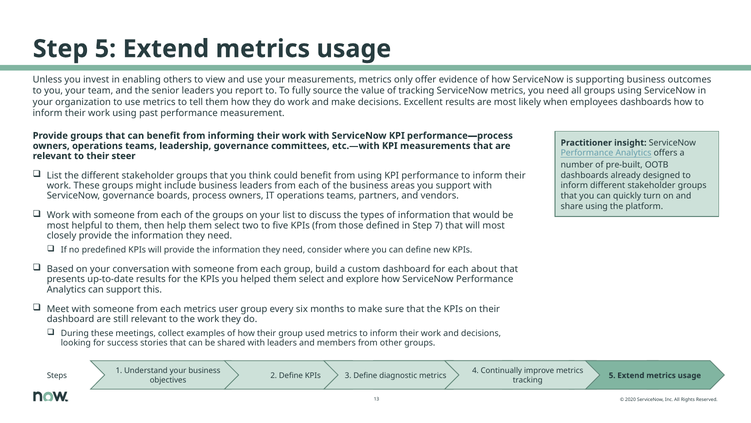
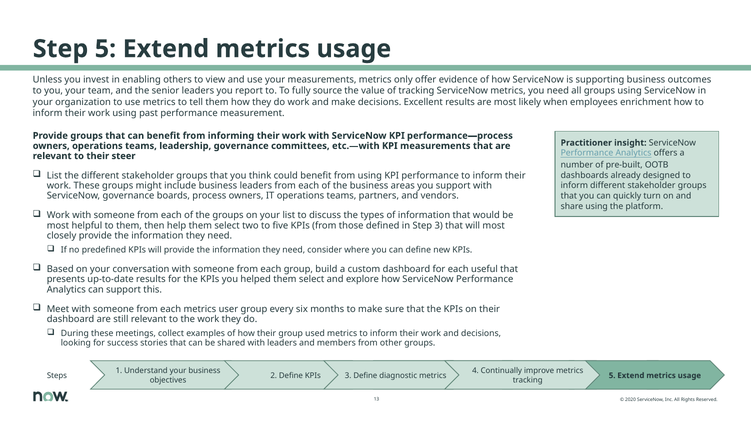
employees dashboards: dashboards -> enrichment
Step 7: 7 -> 3
about: about -> useful
